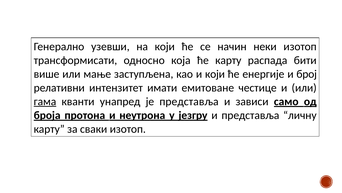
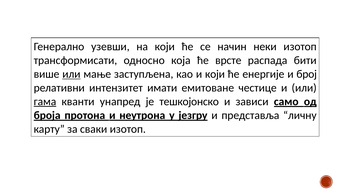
ће карту: карту -> врсте
или at (71, 74) underline: none -> present
је представља: представља -> тешкојонско
